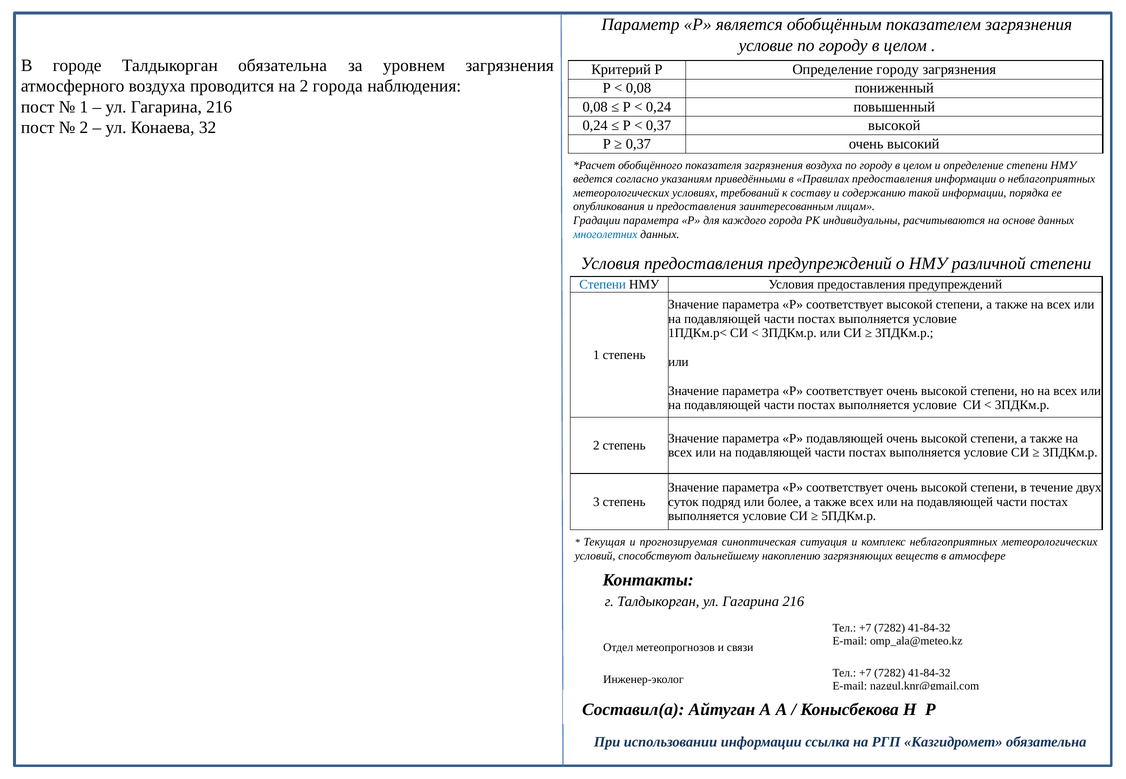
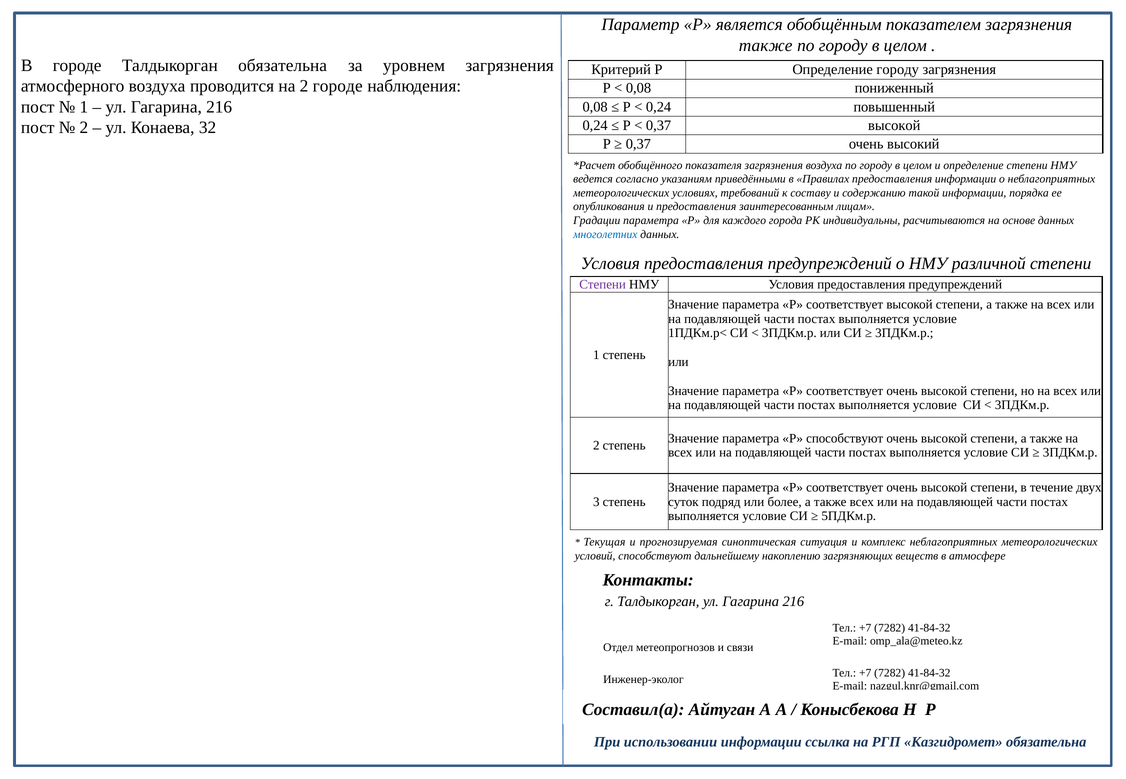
условие at (766, 45): условие -> также
2 города: города -> городе
Степени at (603, 285) colour: blue -> purple
Р подавляющей: подавляющей -> способствуют
